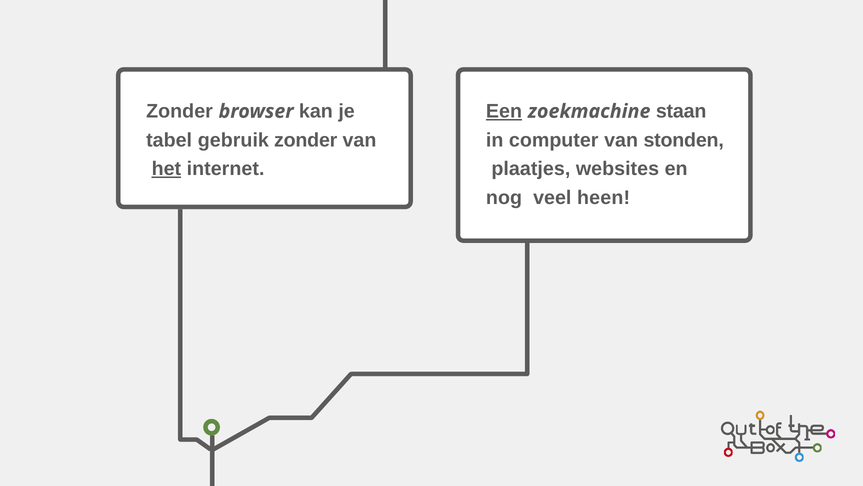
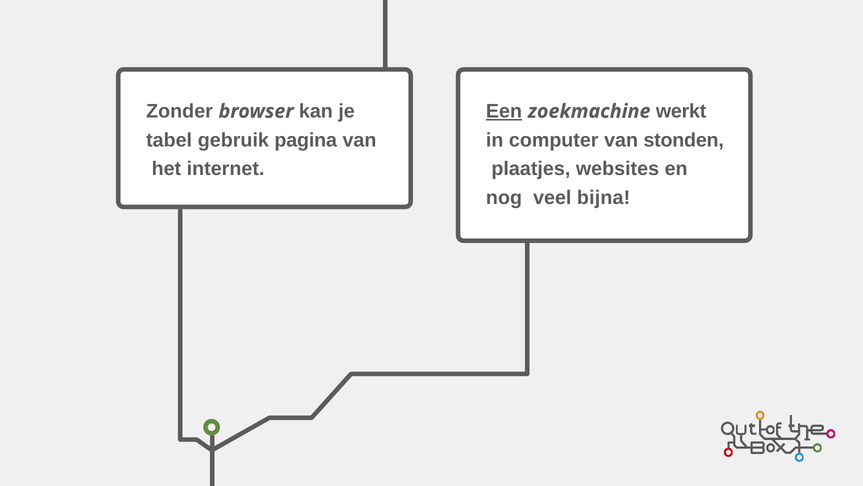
staan: staan -> werkt
gebruik zonder: zonder -> pagina
het underline: present -> none
heen: heen -> bijna
